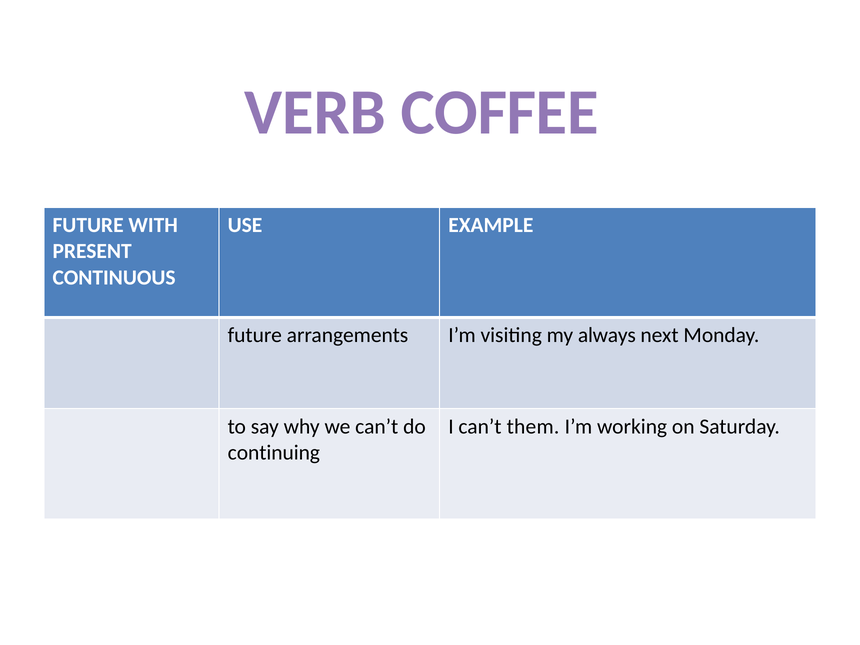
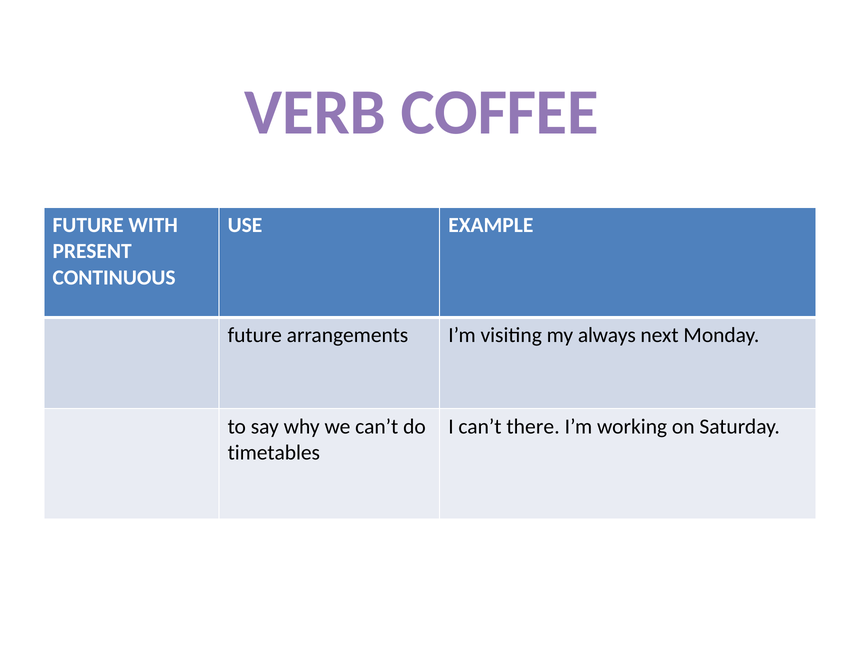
them: them -> there
continuing: continuing -> timetables
